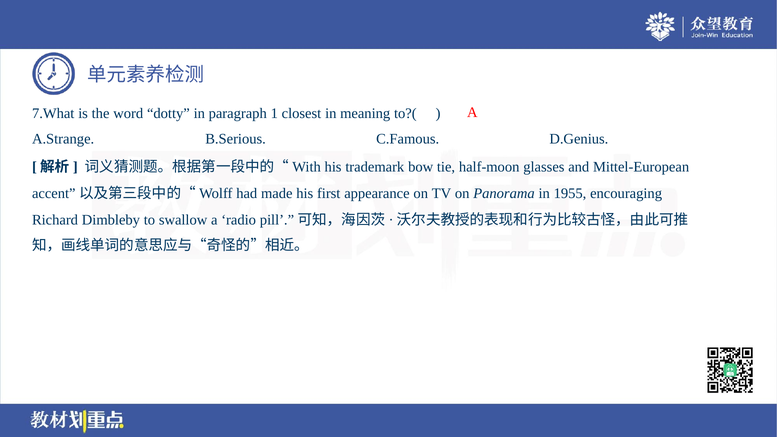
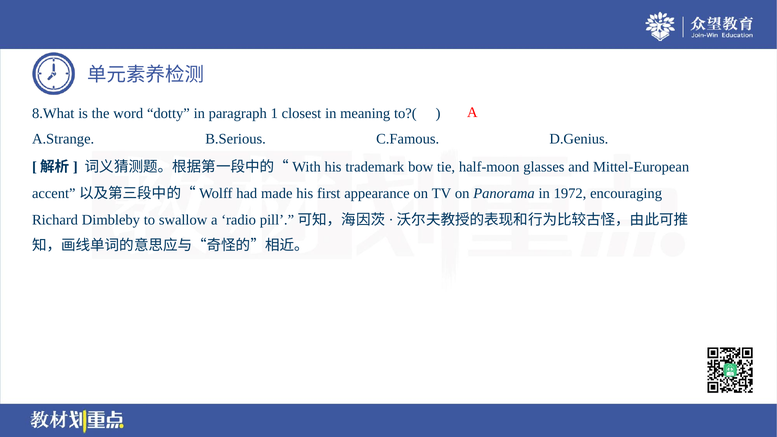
7.What: 7.What -> 8.What
1955: 1955 -> 1972
